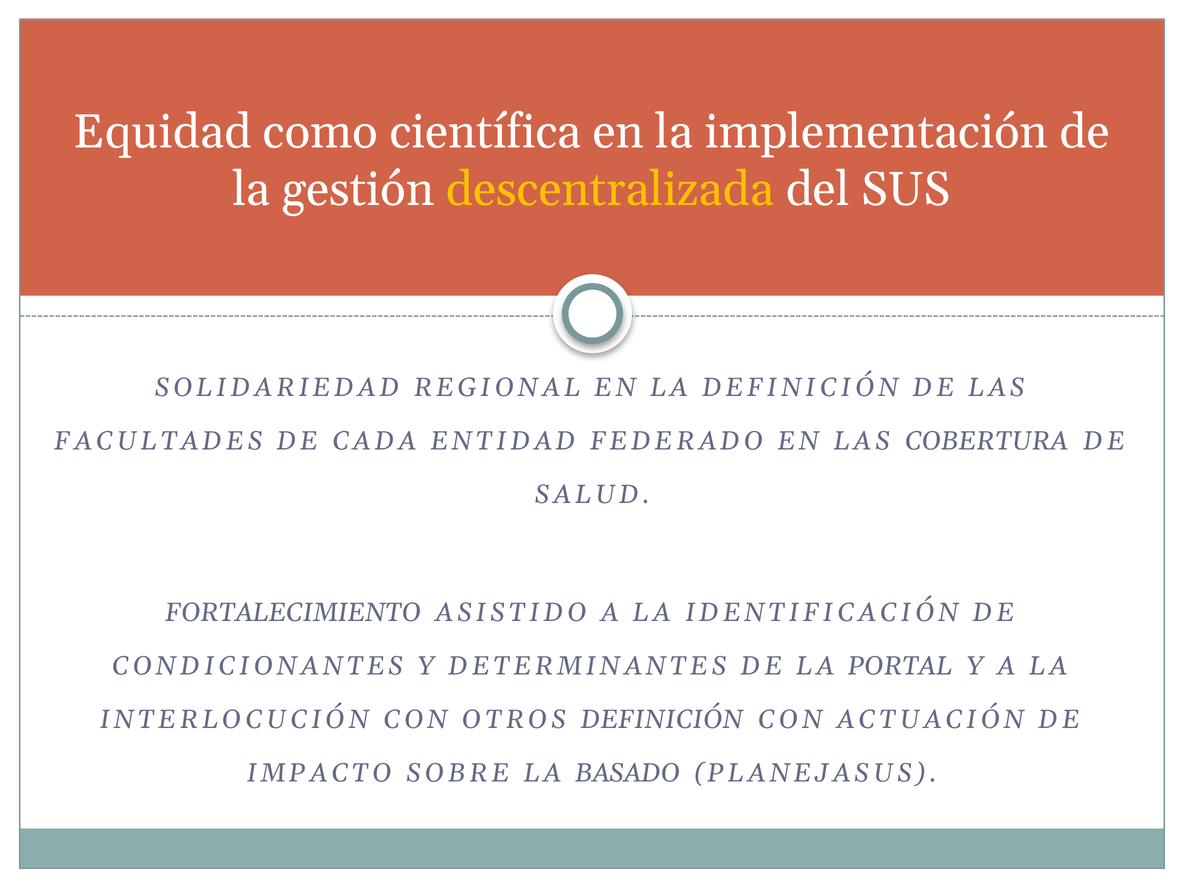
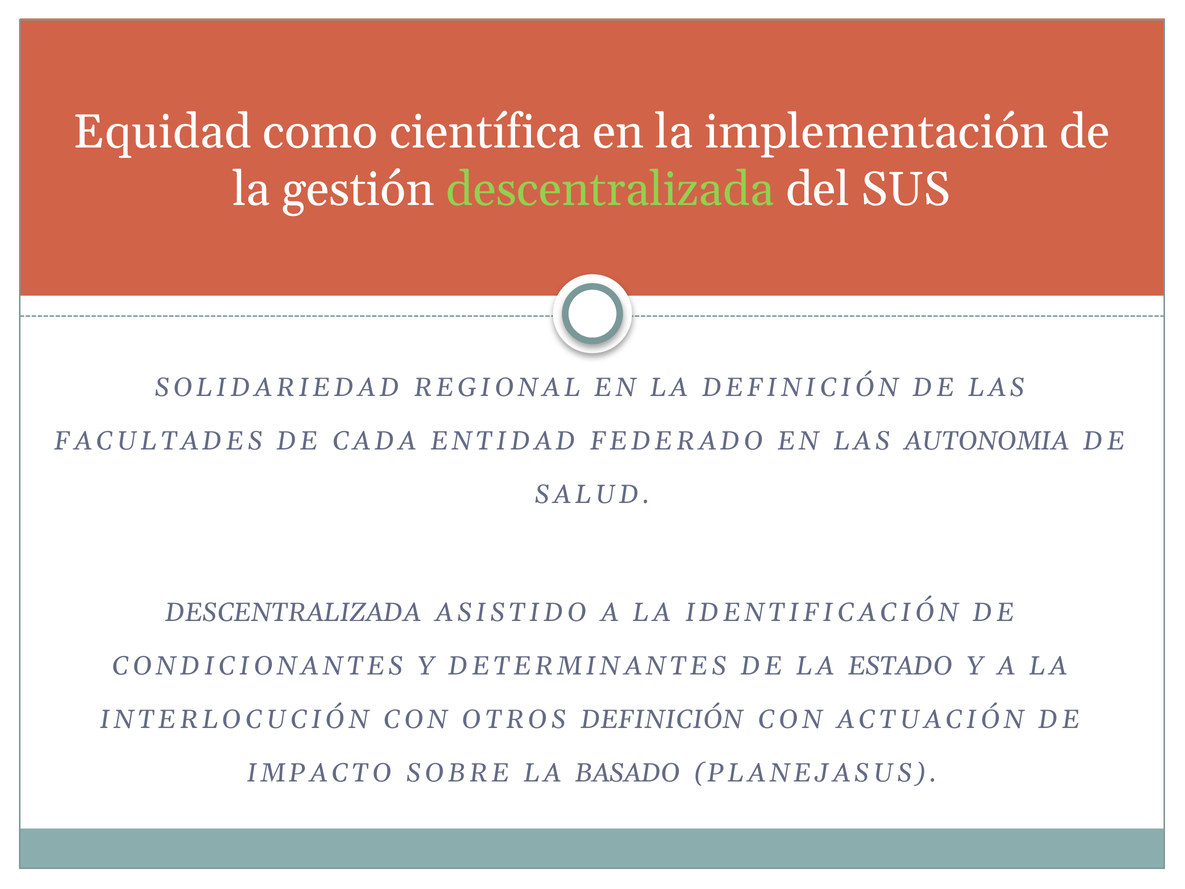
descentralizada at (610, 189) colour: yellow -> light green
COBERTURA: COBERTURA -> AUTONOMIA
FORTALECIMIENTO at (293, 612): FORTALECIMIENTO -> DESCENTRALIZADA
PORTAL: PORTAL -> ESTADO
